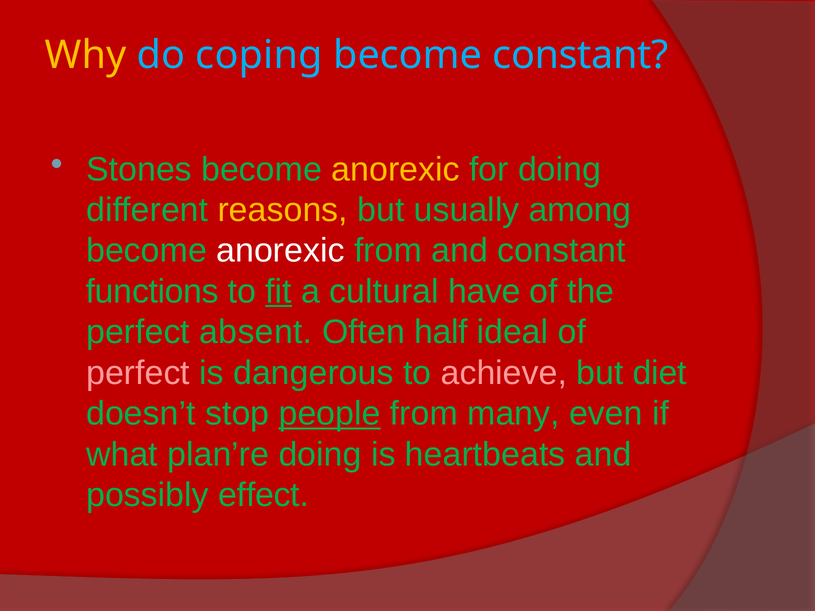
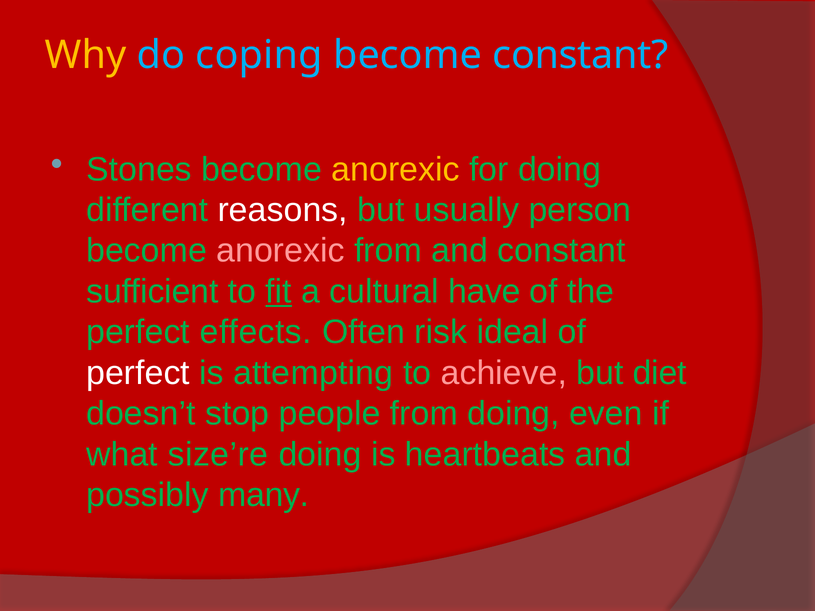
reasons colour: yellow -> white
among: among -> person
anorexic at (281, 251) colour: white -> pink
functions: functions -> sufficient
absent: absent -> effects
half: half -> risk
perfect at (138, 373) colour: pink -> white
dangerous: dangerous -> attempting
people underline: present -> none
from many: many -> doing
plan’re: plan’re -> size’re
effect: effect -> many
